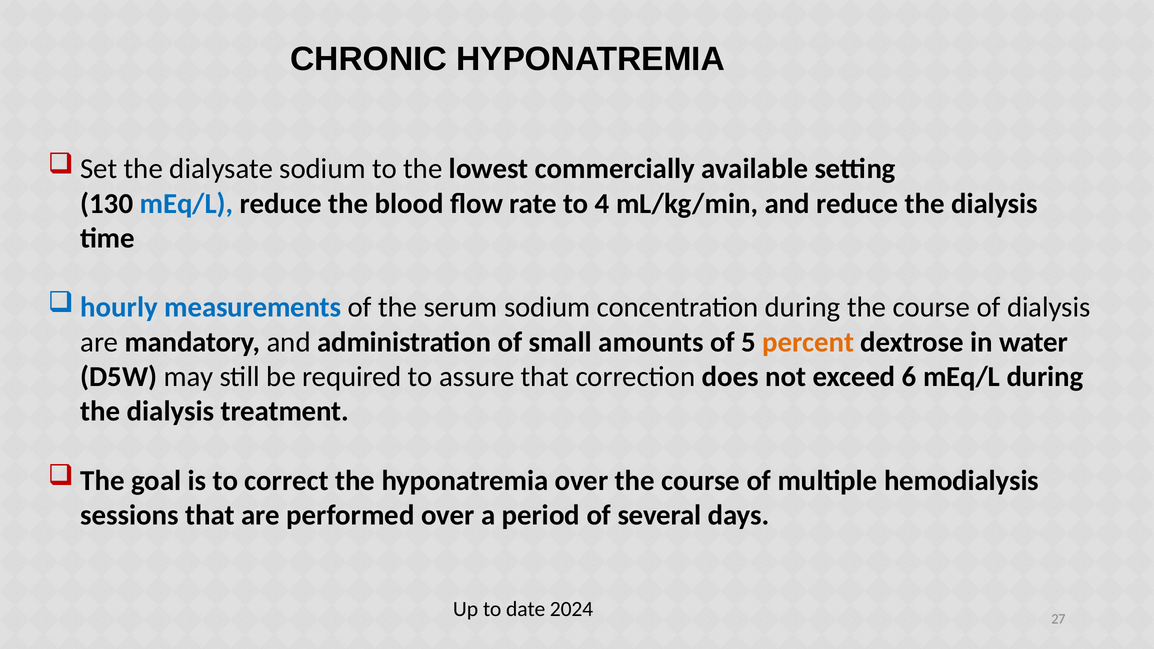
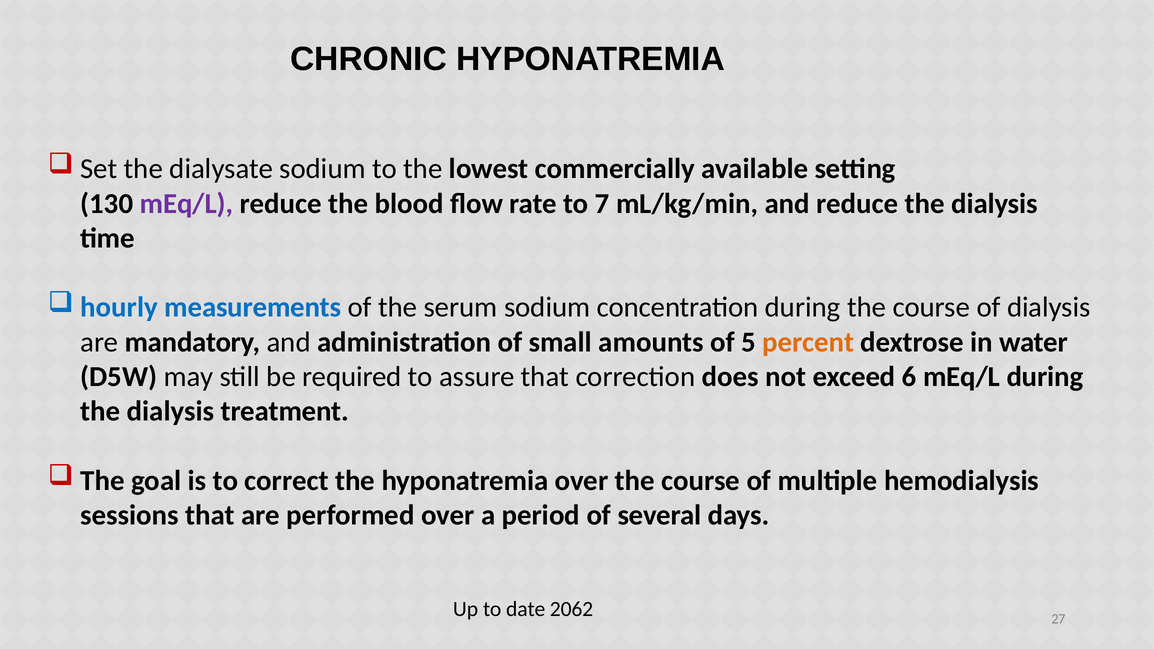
mEq/L at (186, 204) colour: blue -> purple
4: 4 -> 7
2024: 2024 -> 2062
